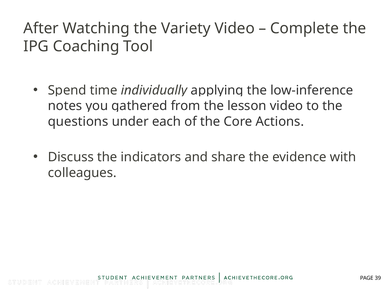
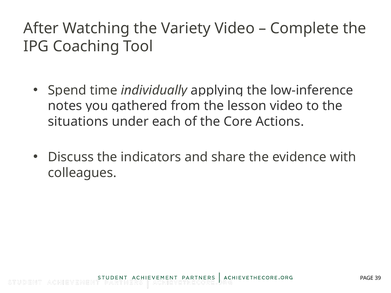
questions: questions -> situations
